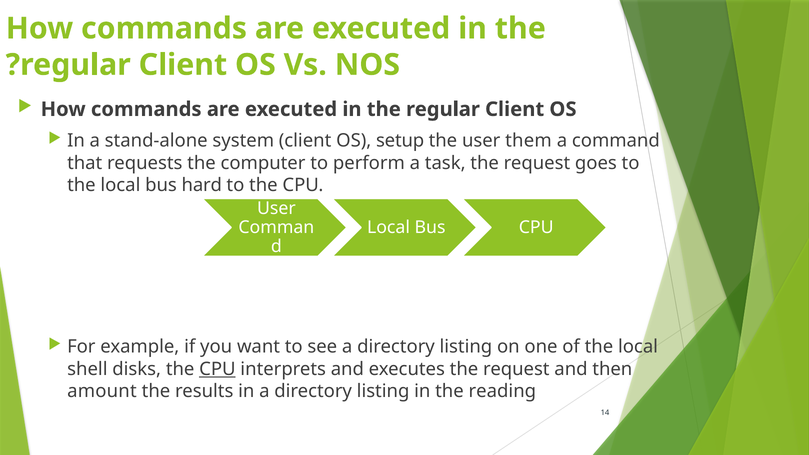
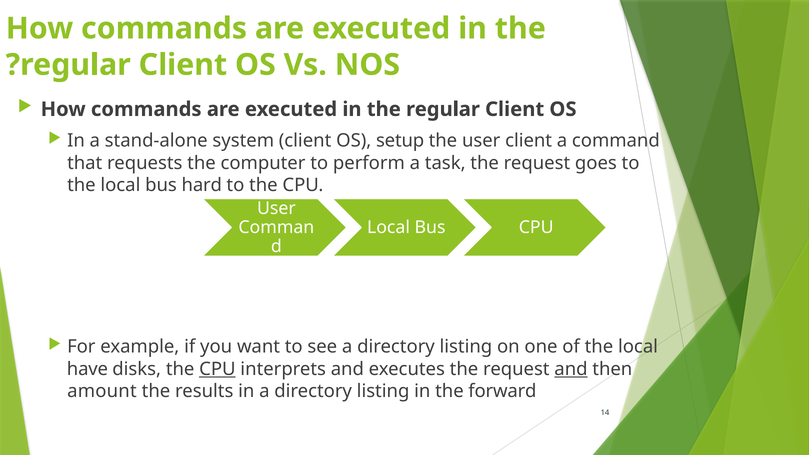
user them: them -> client
shell: shell -> have
and at (571, 369) underline: none -> present
reading: reading -> forward
